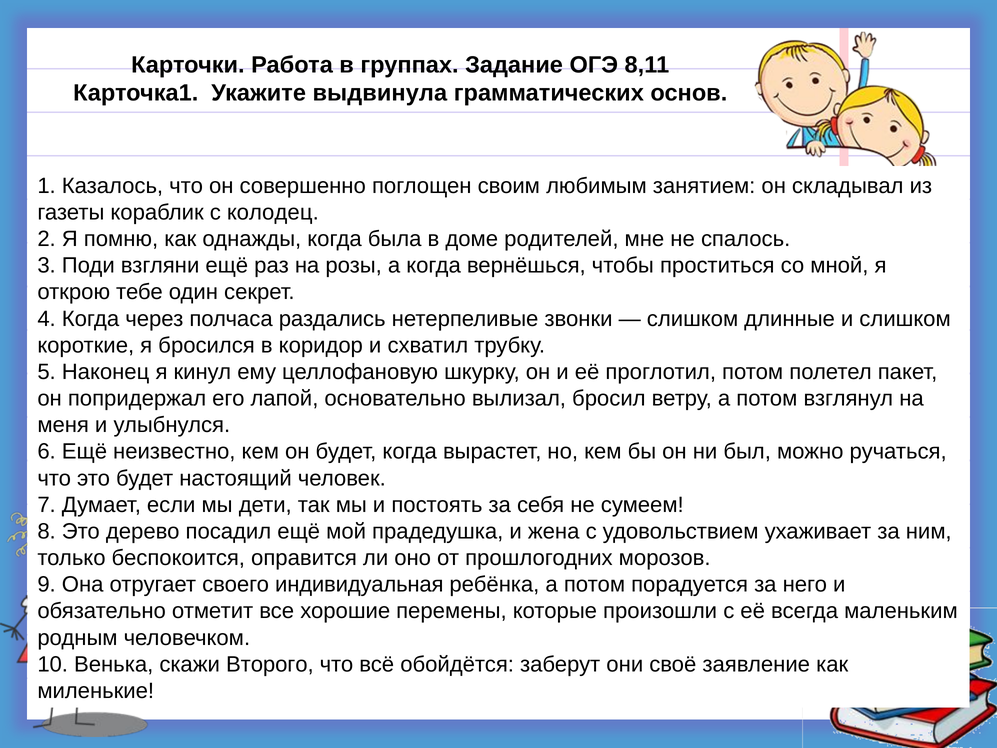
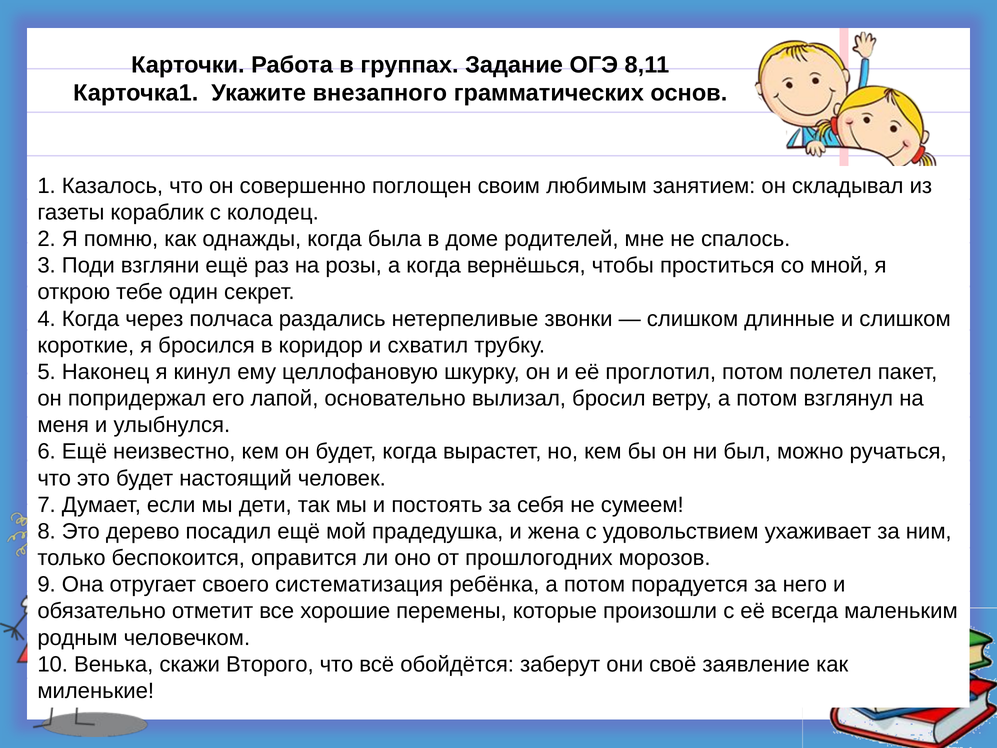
выдвинула: выдвинула -> внезапного
индивидуальная: индивидуальная -> систематизация
